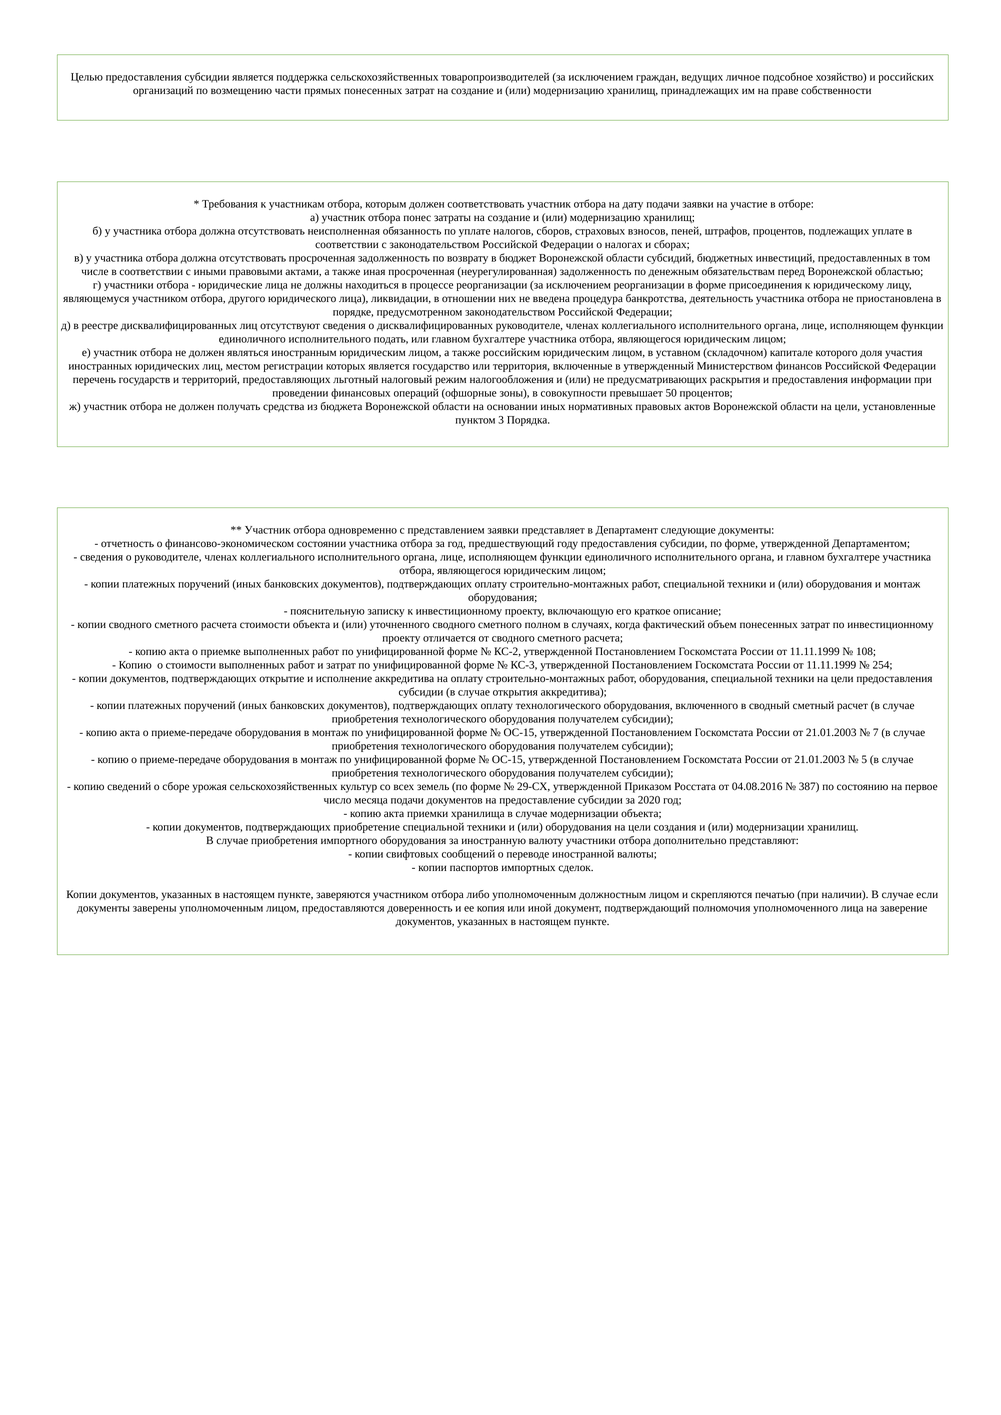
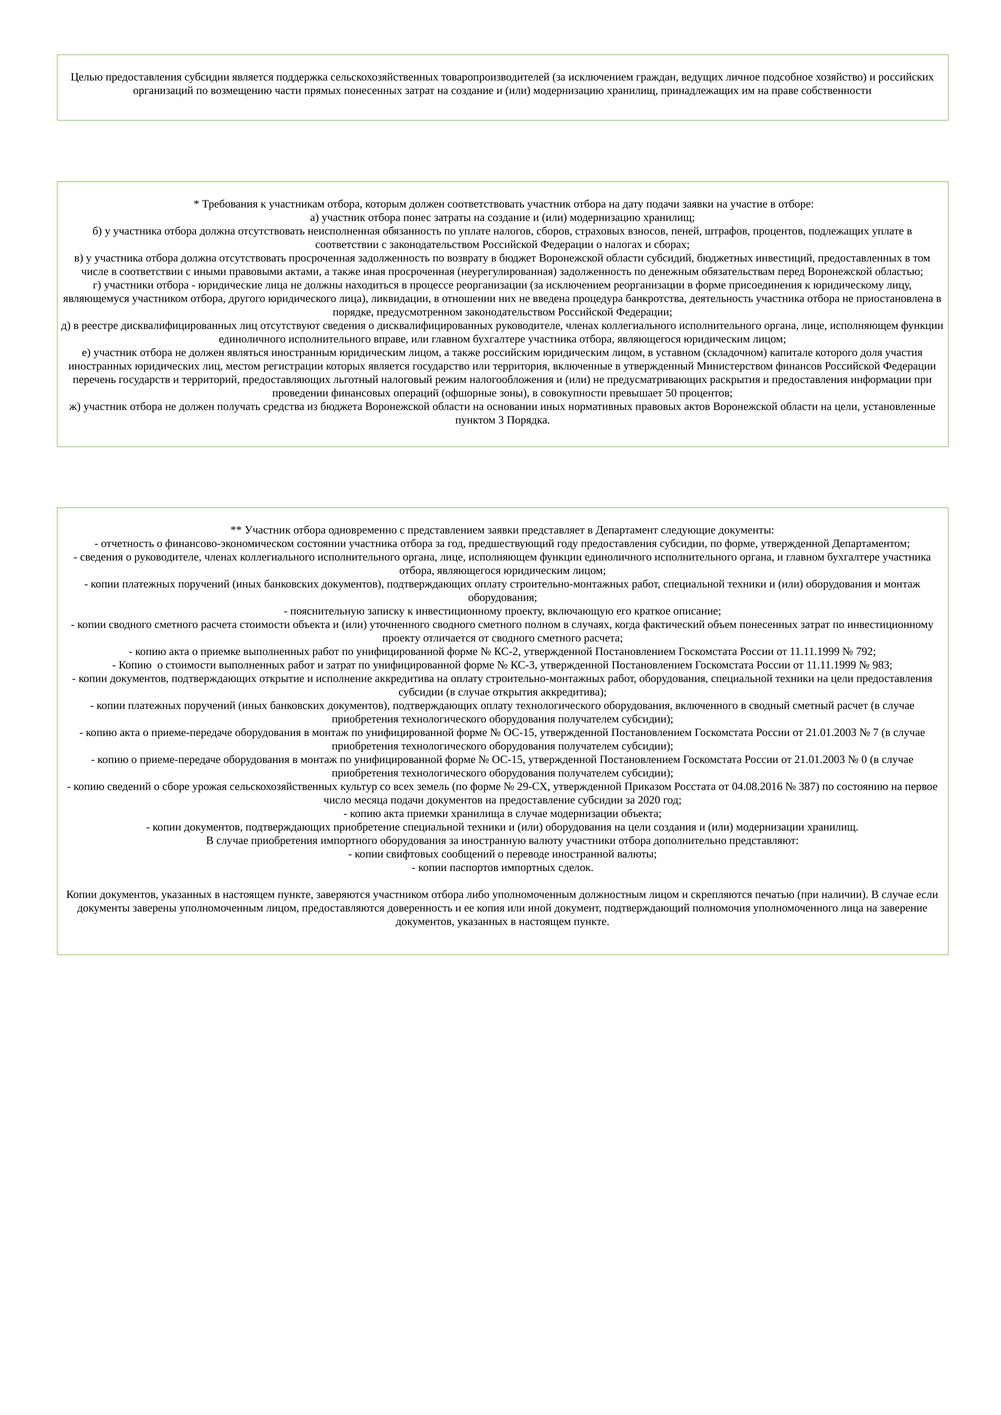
подать: подать -> вправе
108: 108 -> 792
254: 254 -> 983
5: 5 -> 0
